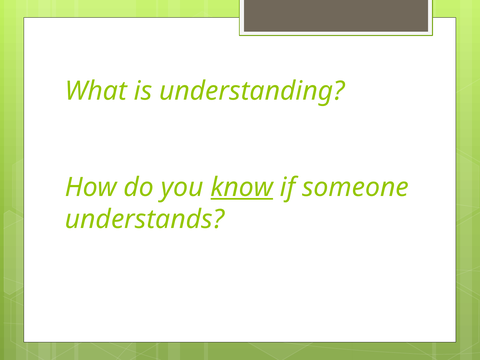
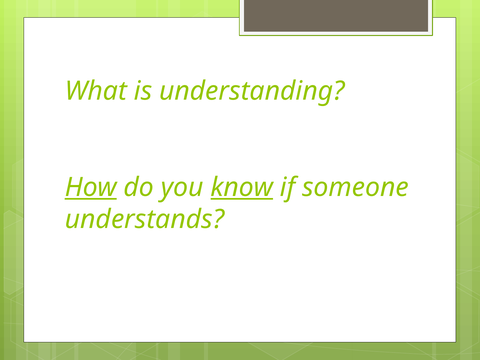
How underline: none -> present
